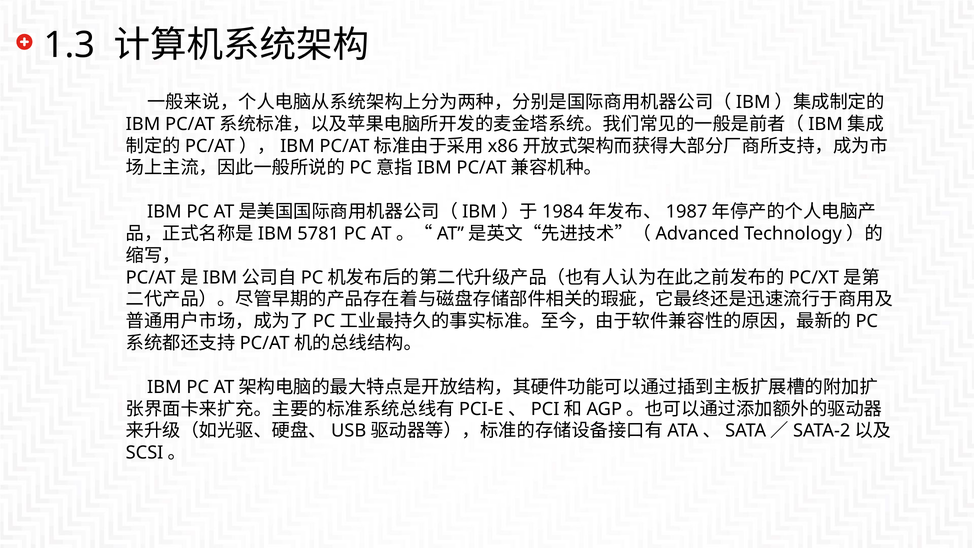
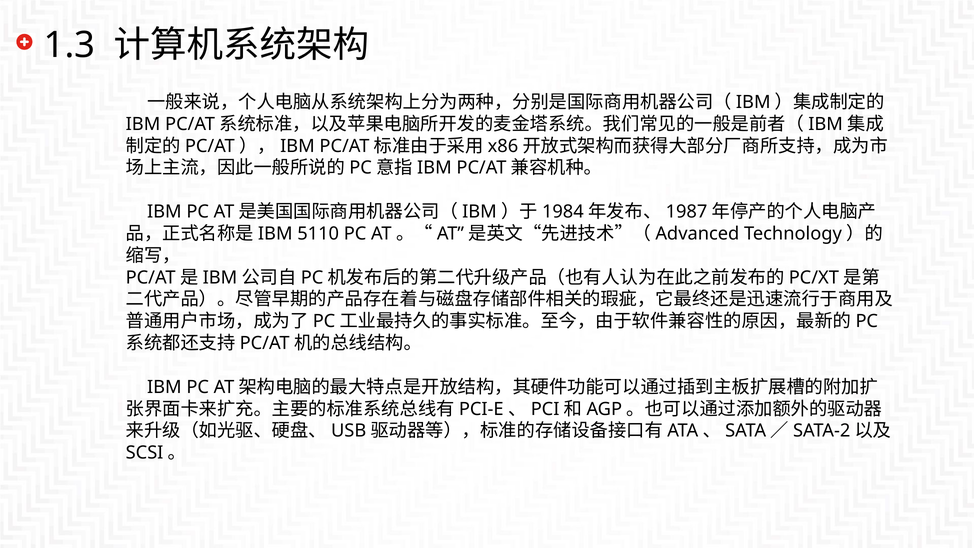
5781: 5781 -> 5110
